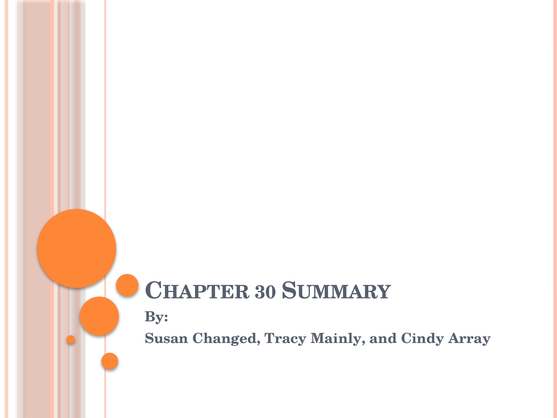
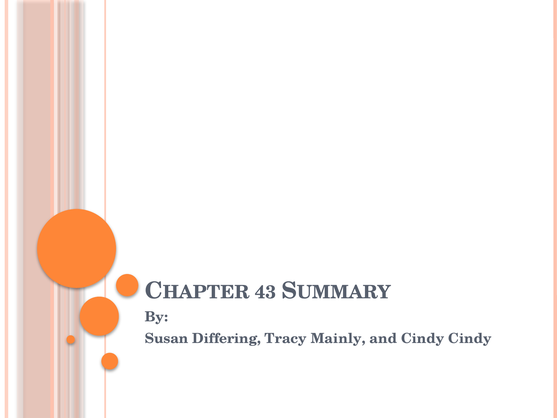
30: 30 -> 43
Changed: Changed -> Differing
Cindy Array: Array -> Cindy
